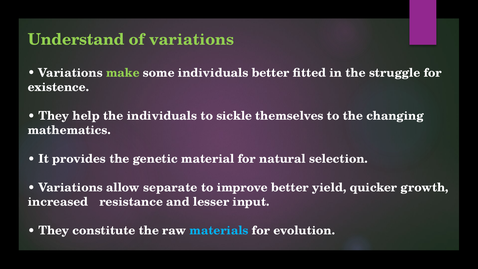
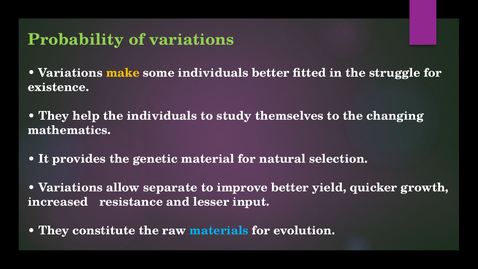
Understand: Understand -> Probability
make colour: light green -> yellow
sickle: sickle -> study
